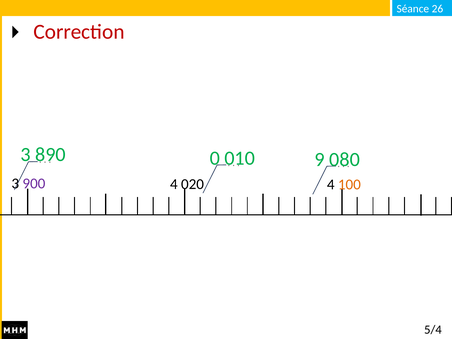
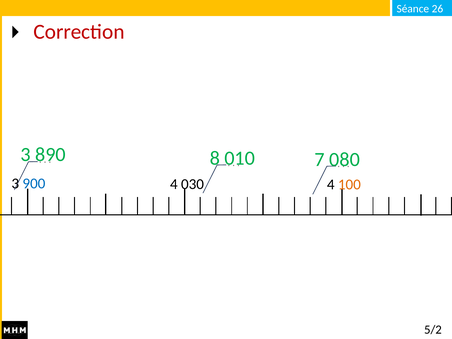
0: 0 -> 8
9: 9 -> 7
900 colour: purple -> blue
020: 020 -> 030
5/4: 5/4 -> 5/2
